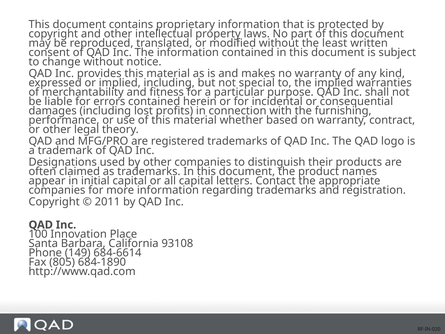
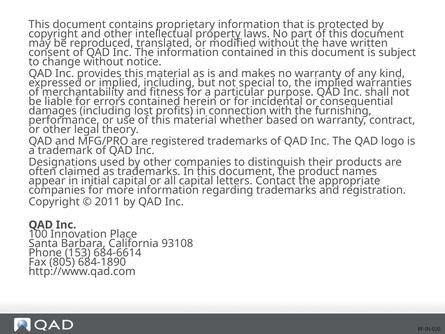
least: least -> have
149: 149 -> 153
